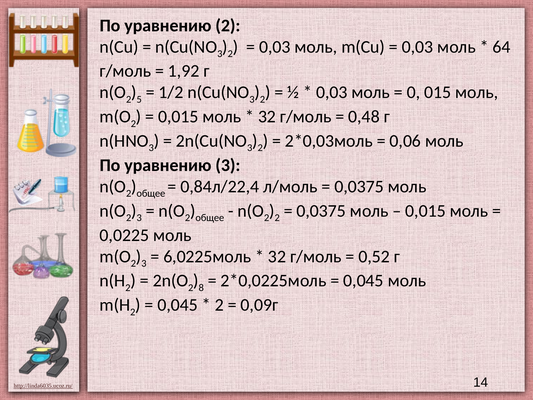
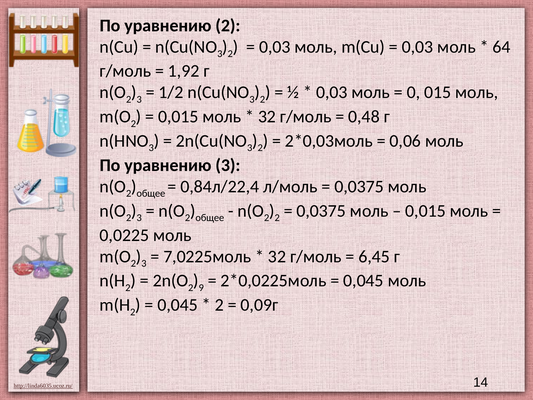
5 at (139, 99): 5 -> 3
6,0225моль: 6,0225моль -> 7,0225моль
0,52: 0,52 -> 6,45
8: 8 -> 9
